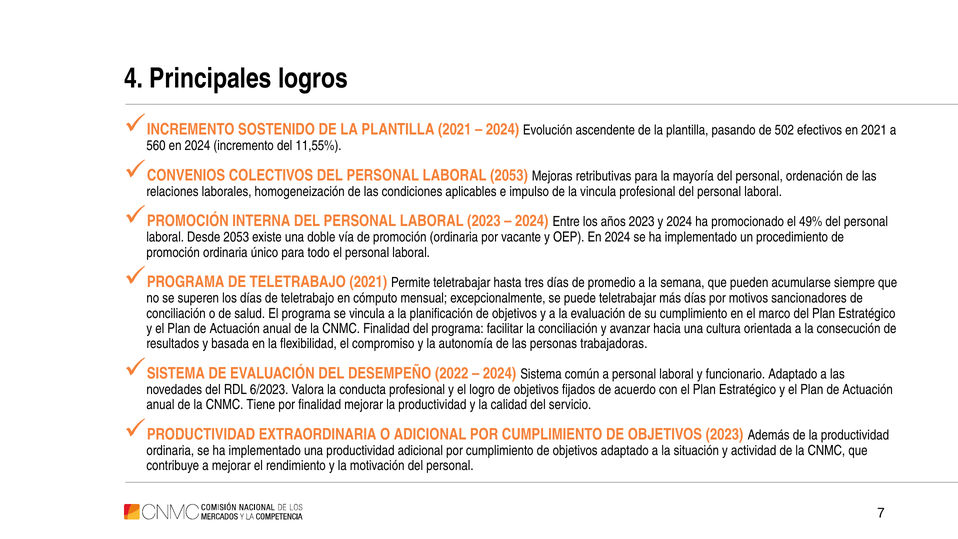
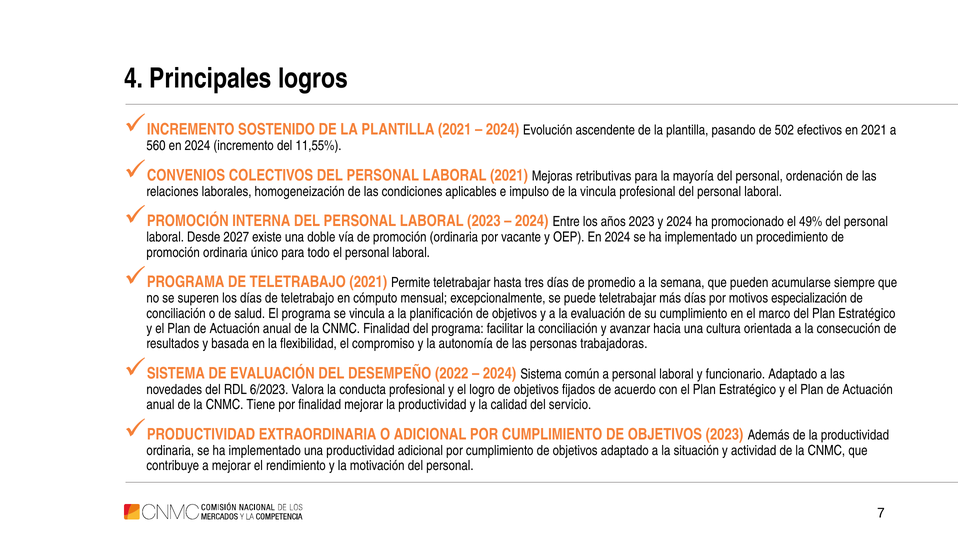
LABORAL 2053: 2053 -> 2021
Desde 2053: 2053 -> 2027
sancionadores: sancionadores -> especialización
